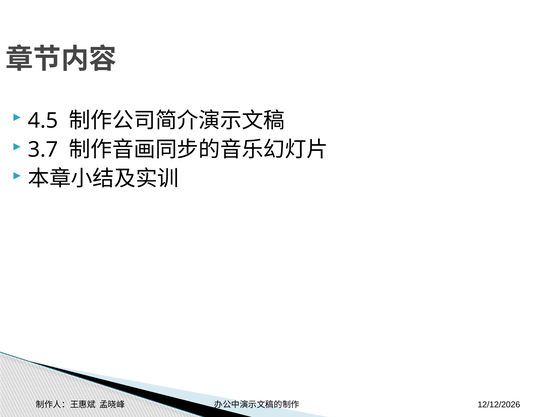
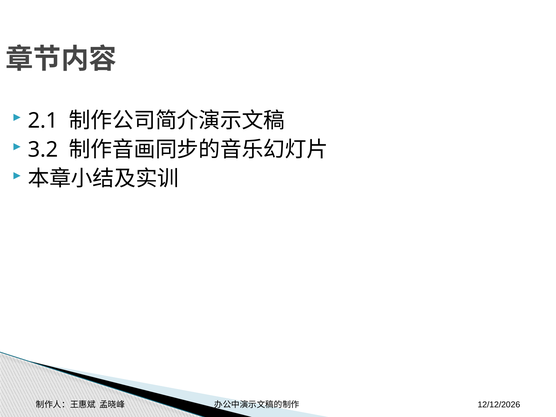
4.5: 4.5 -> 2.1
3.7: 3.7 -> 3.2
